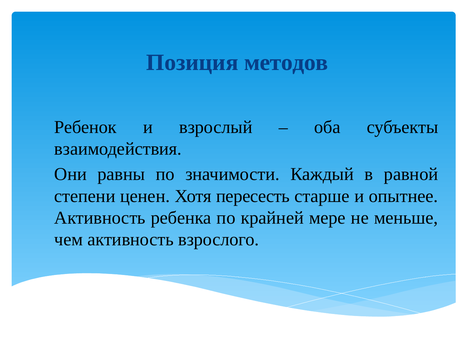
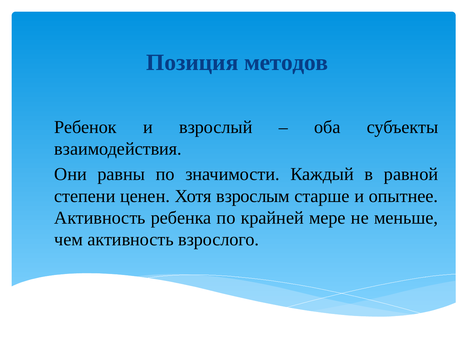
пересесть: пересесть -> взрослым
